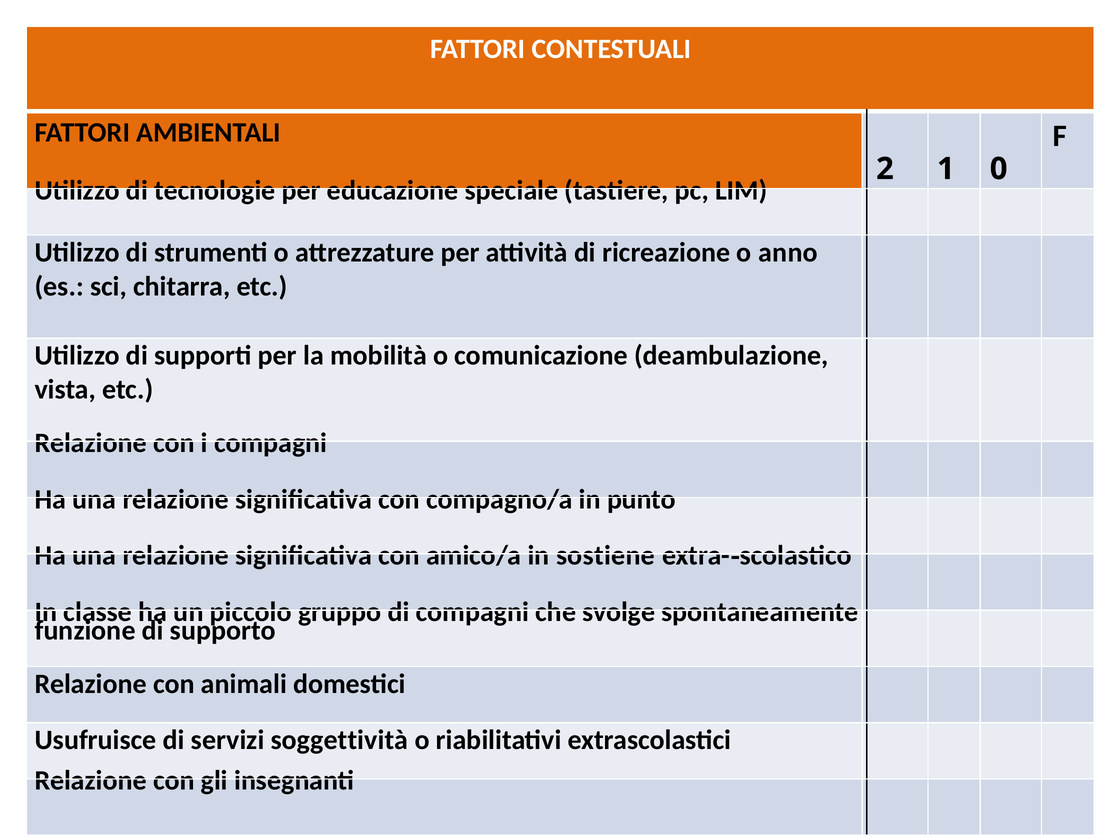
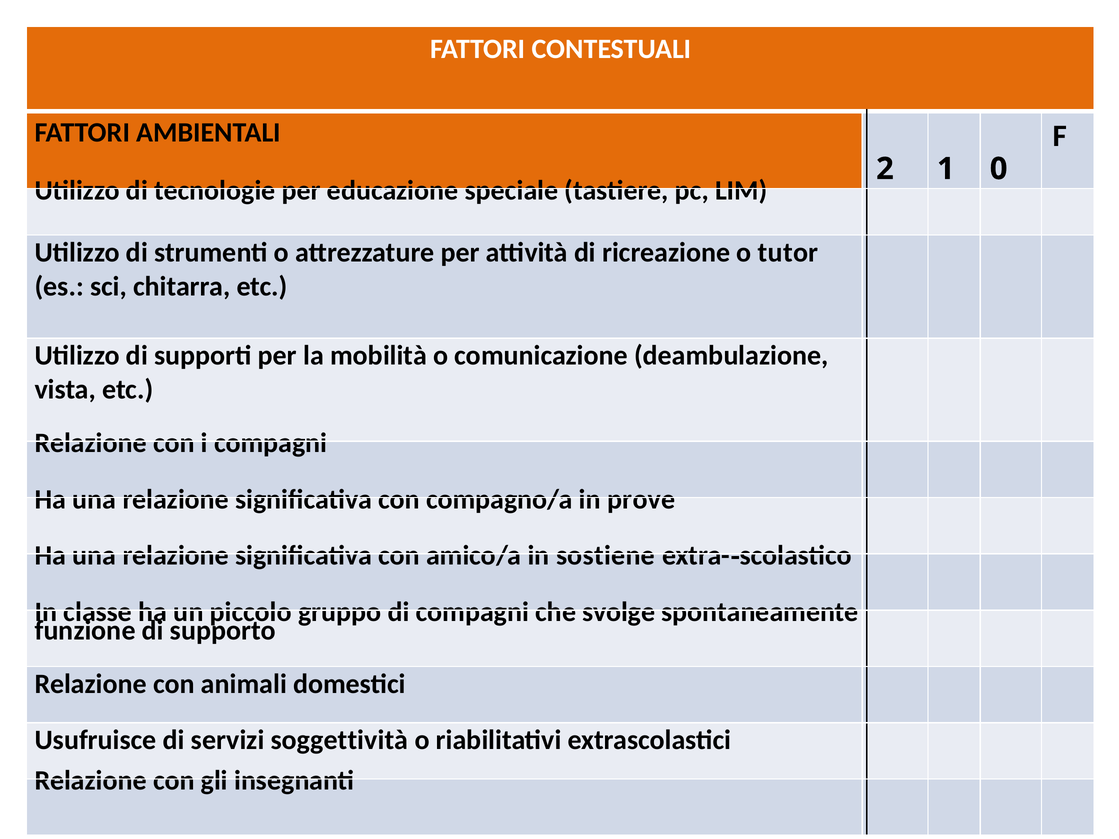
anno: anno -> tutor
punto: punto -> prove
